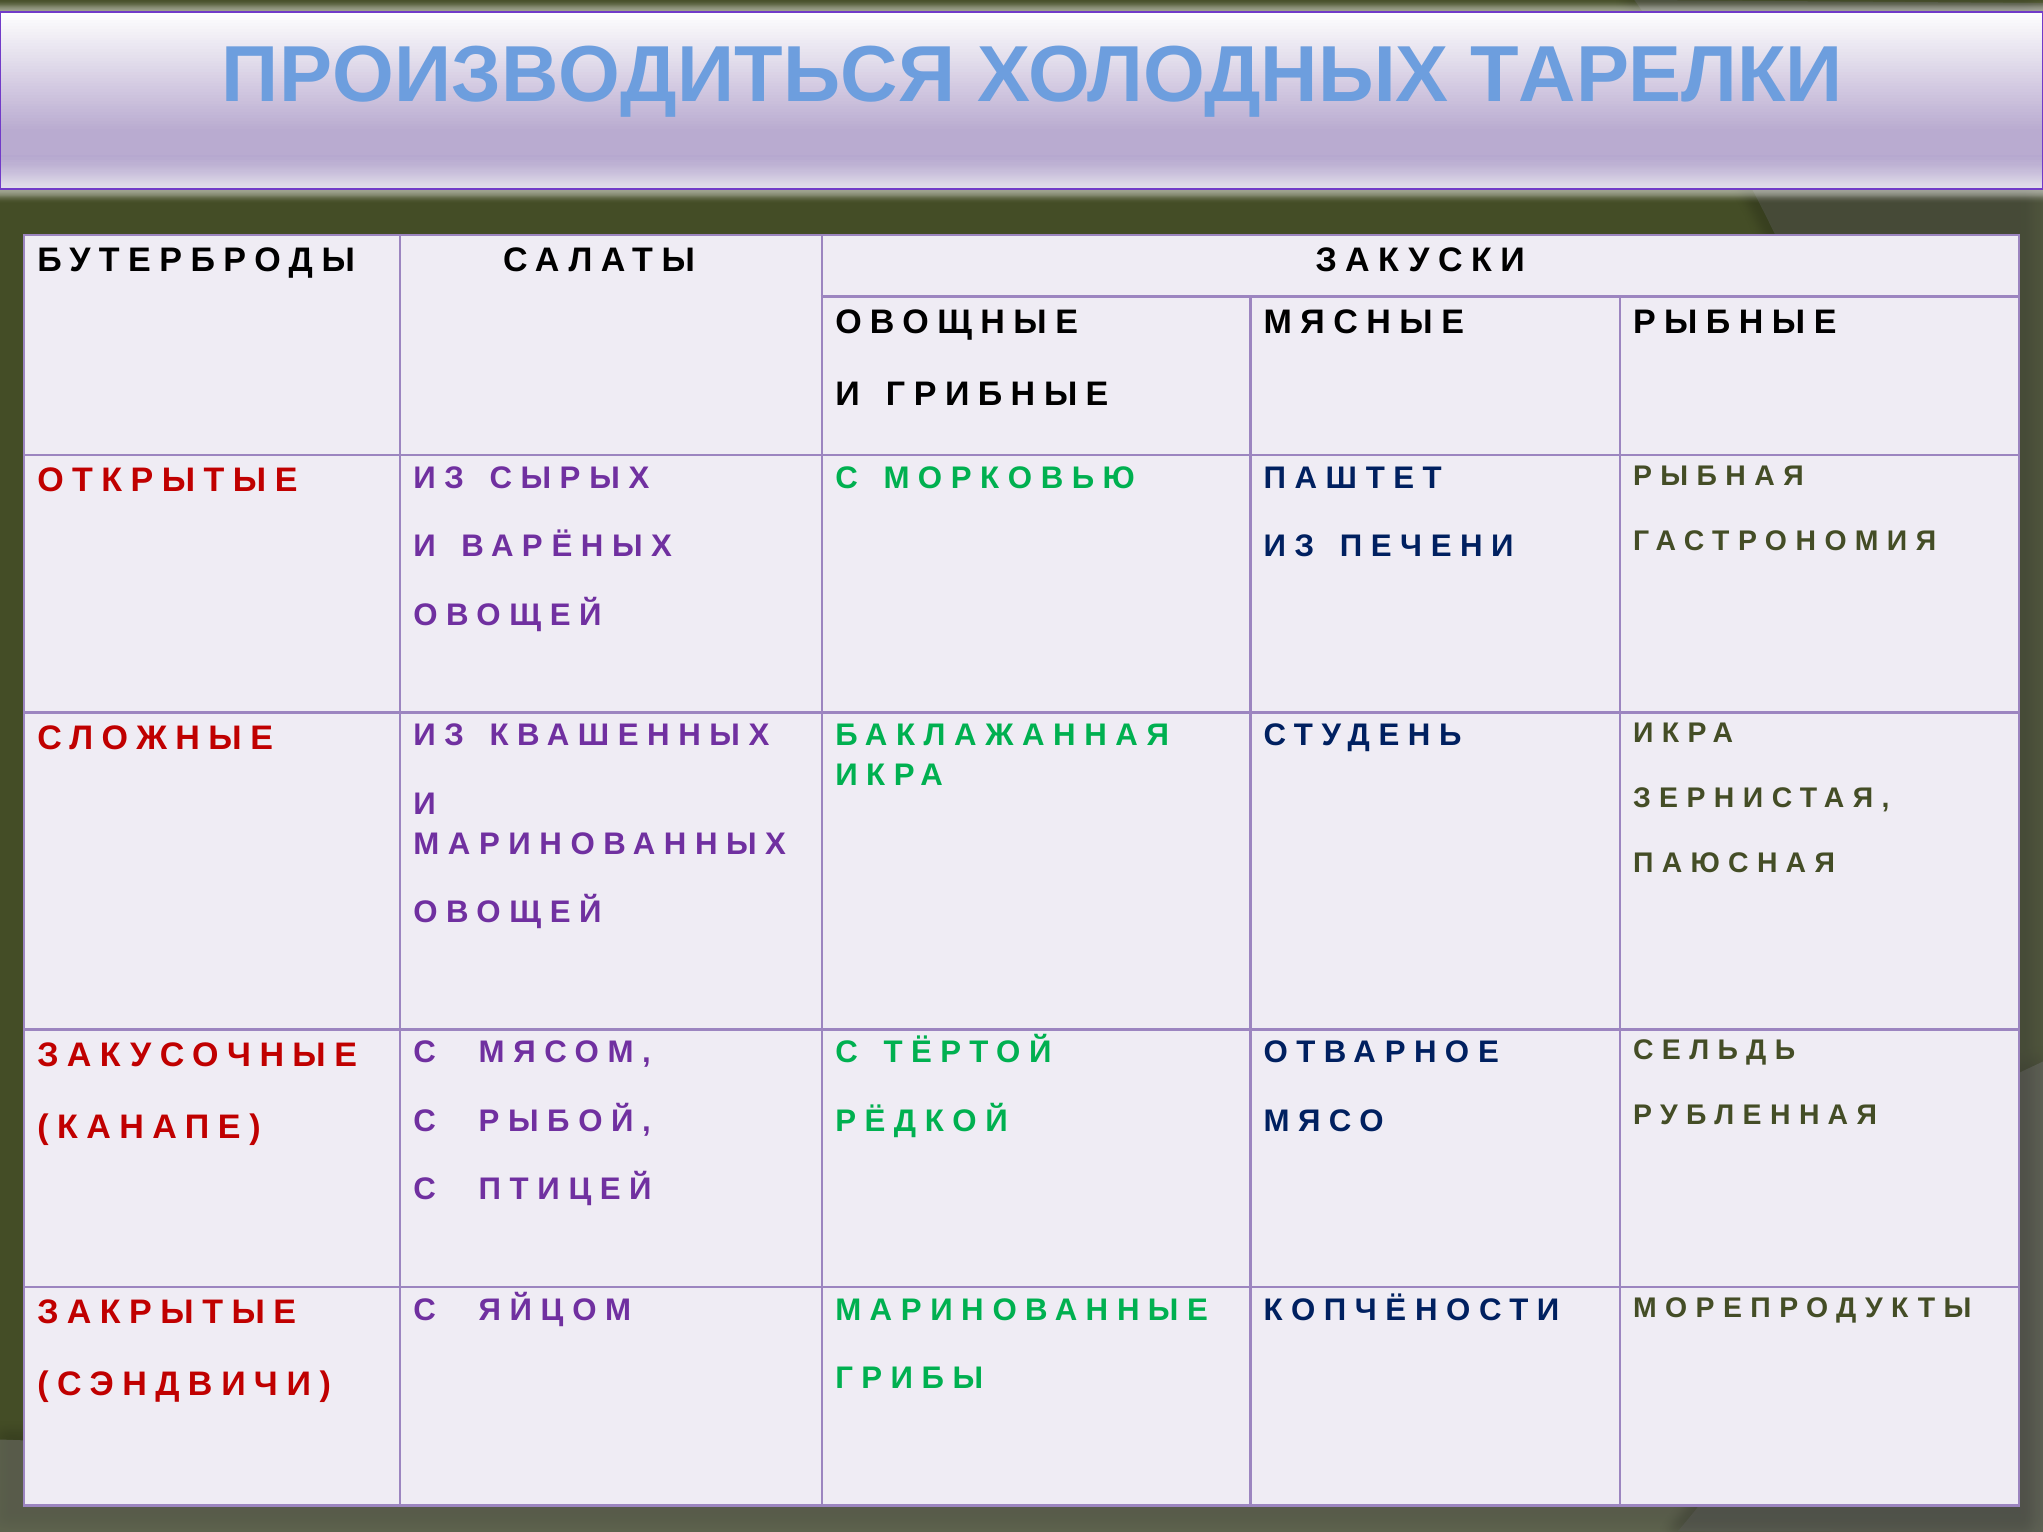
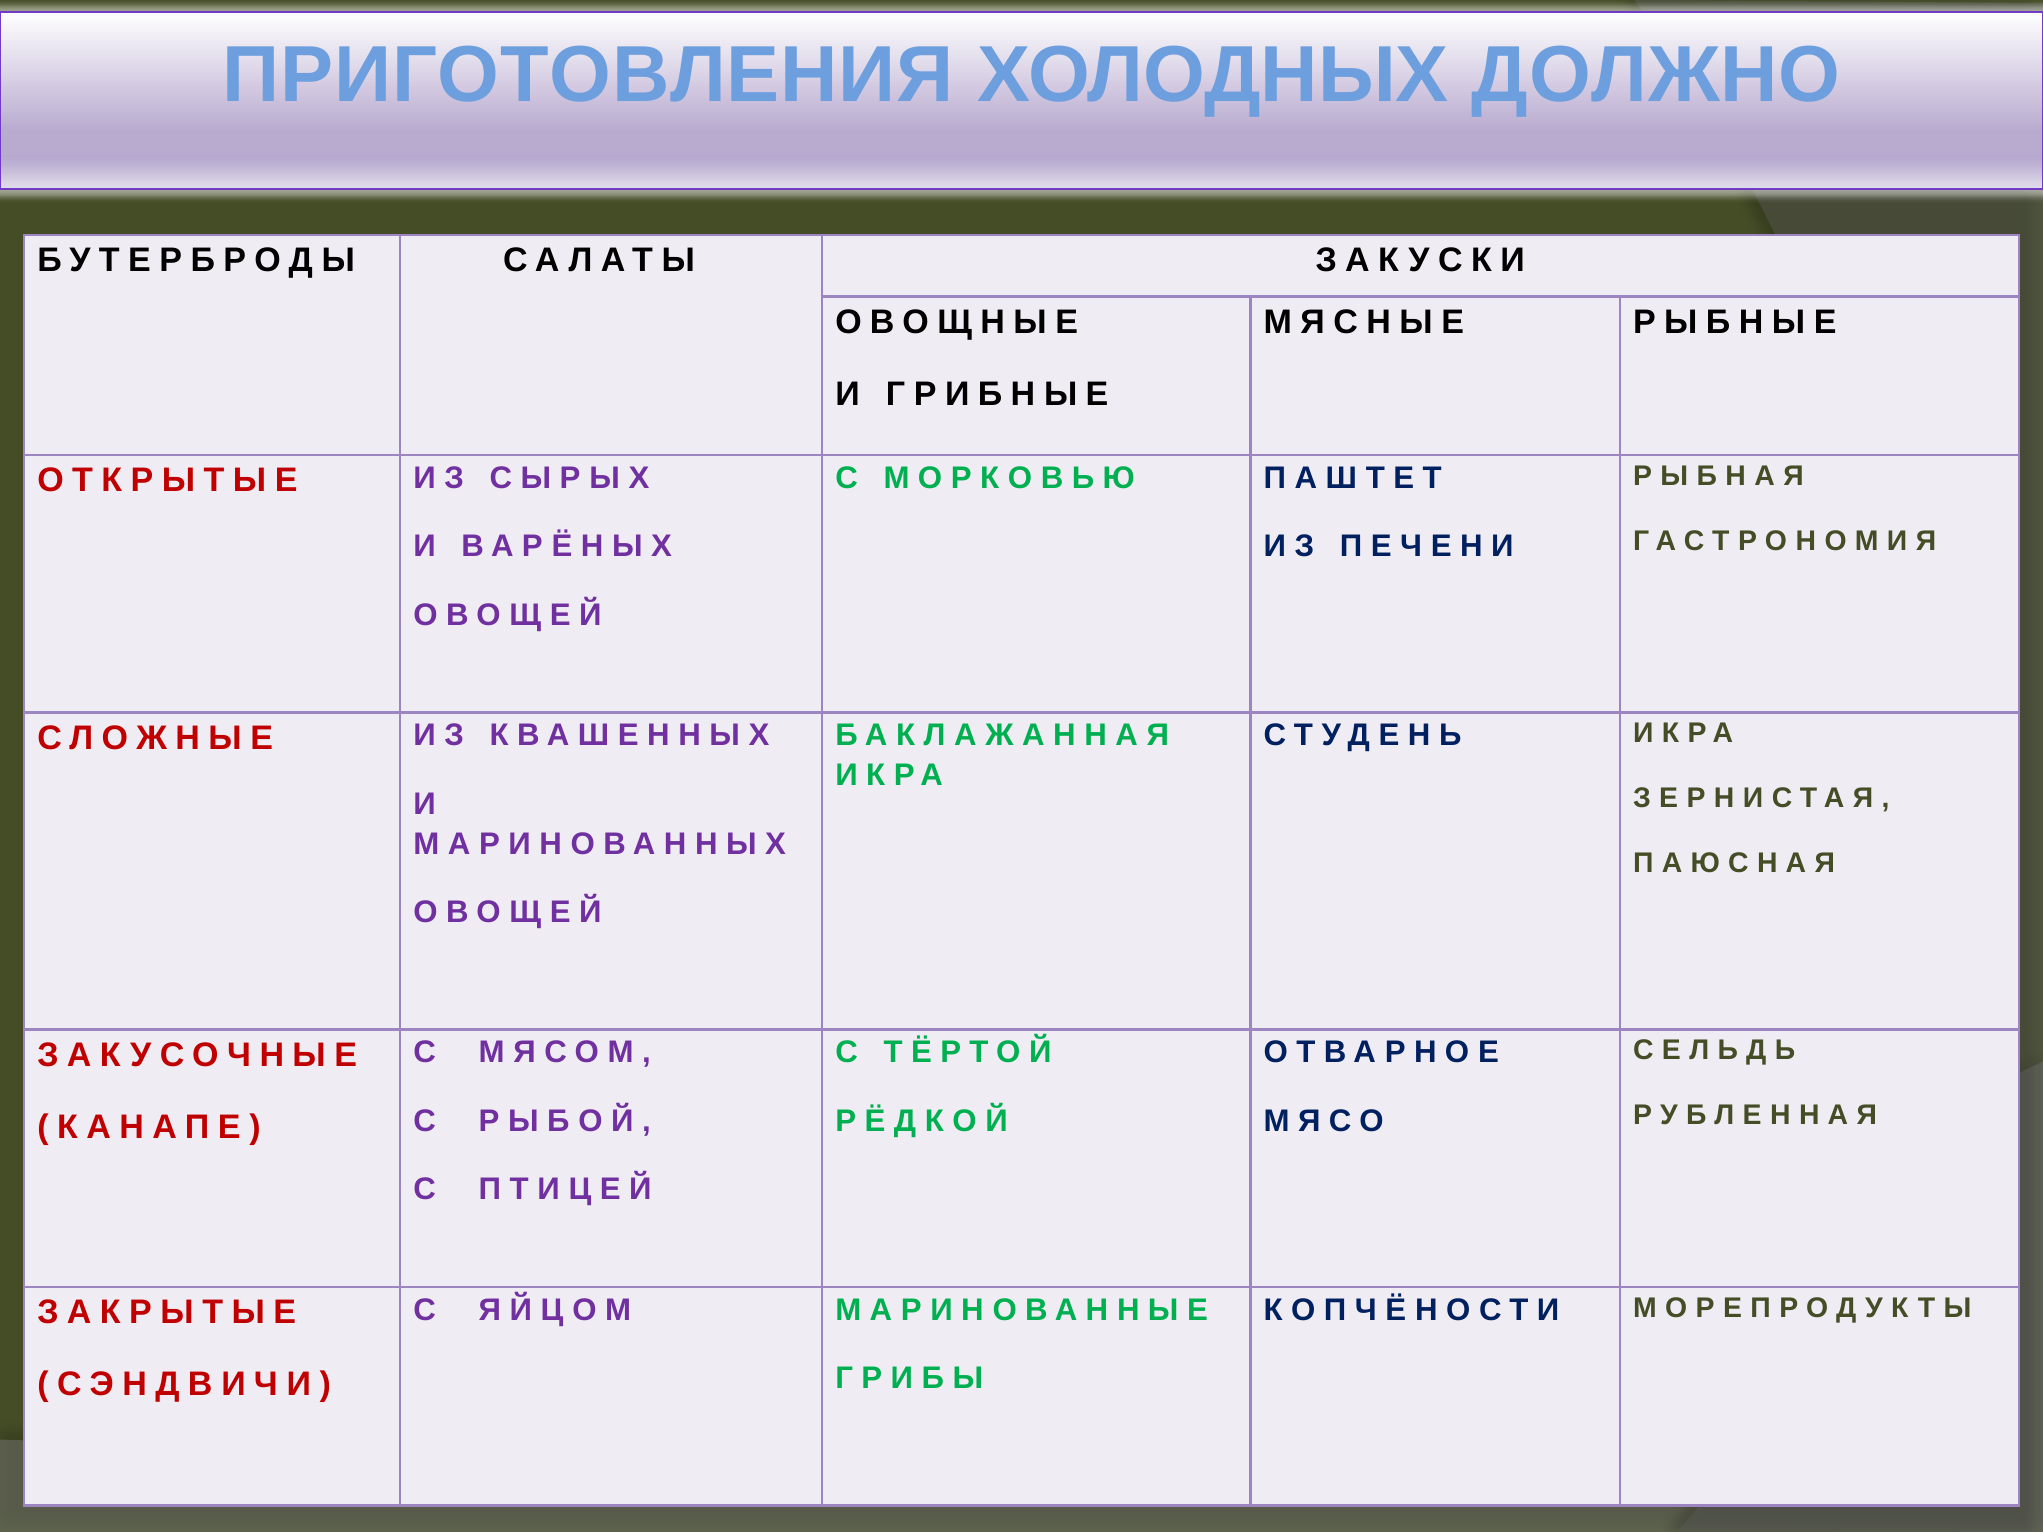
ПРОИЗВОДИТЬСЯ: ПРОИЗВОДИТЬСЯ -> ПРИГОТОВЛЕНИЯ
ТАРЕЛКИ: ТАРЕЛКИ -> ДОЛЖНО
